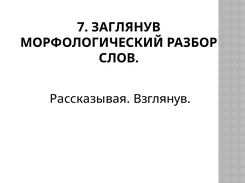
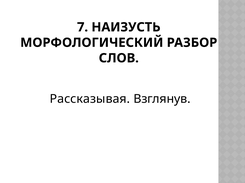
ЗАГЛЯНУВ: ЗАГЛЯНУВ -> НАИЗУСТЬ
